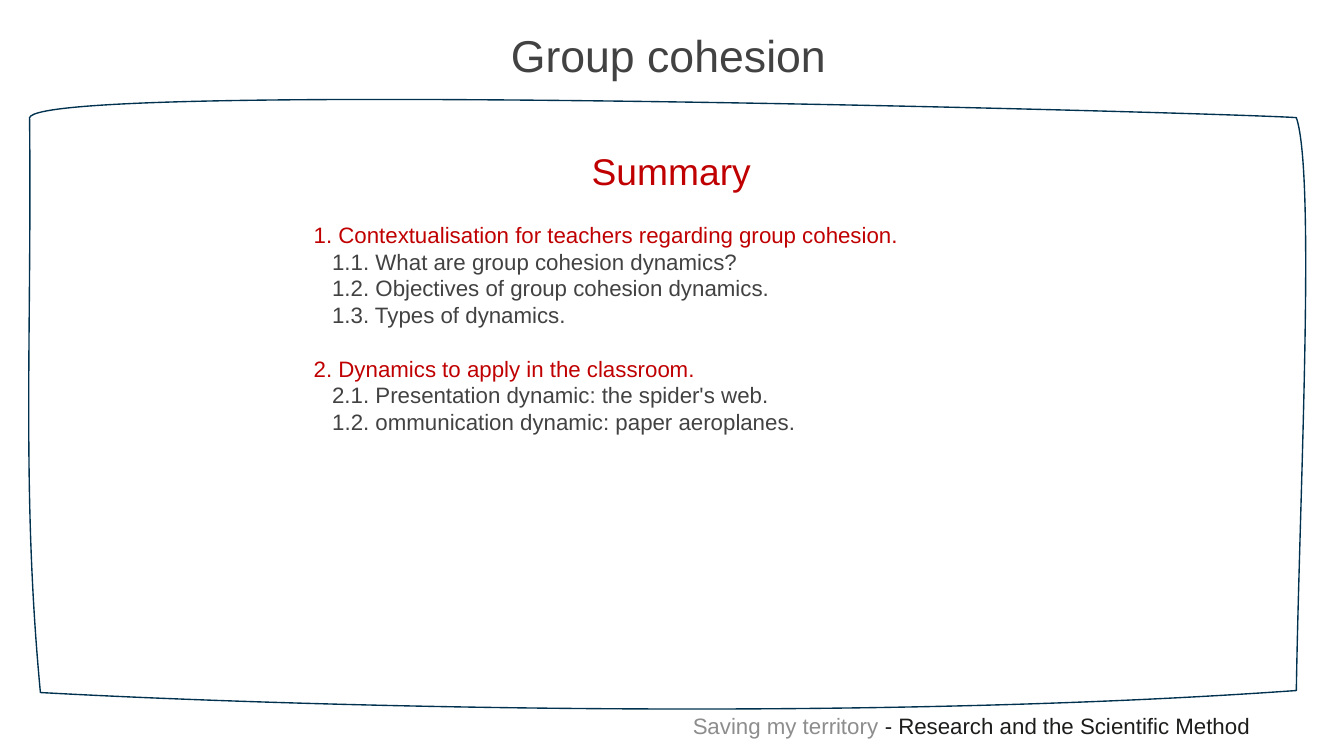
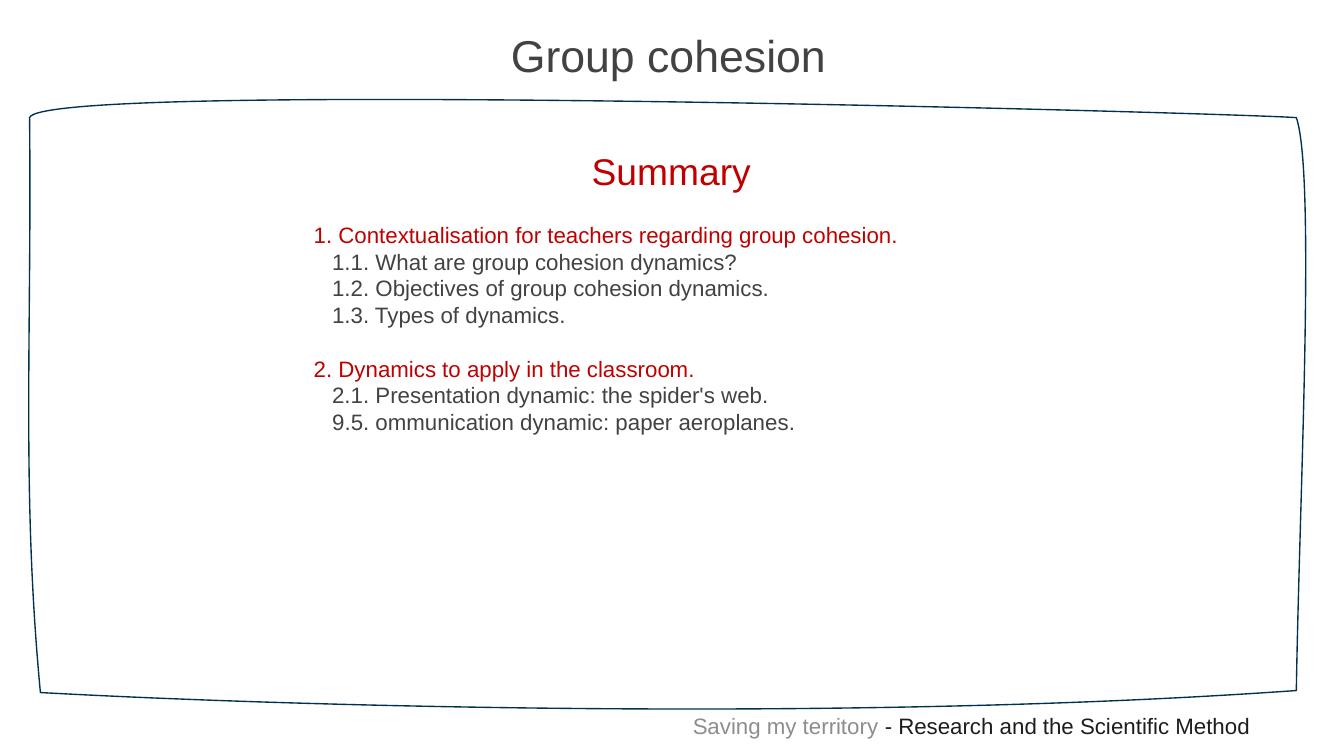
1.2 at (351, 424): 1.2 -> 9.5
